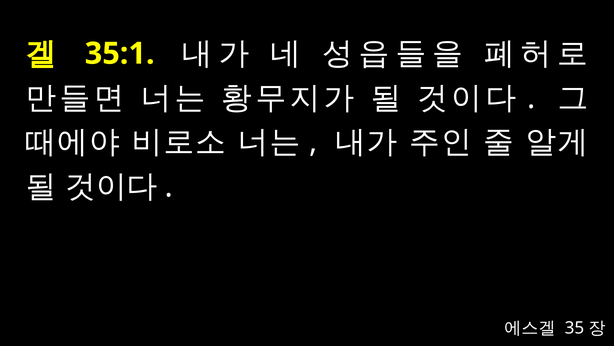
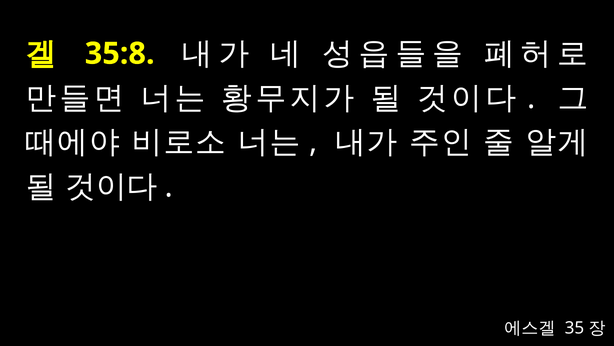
35:1: 35:1 -> 35:8
